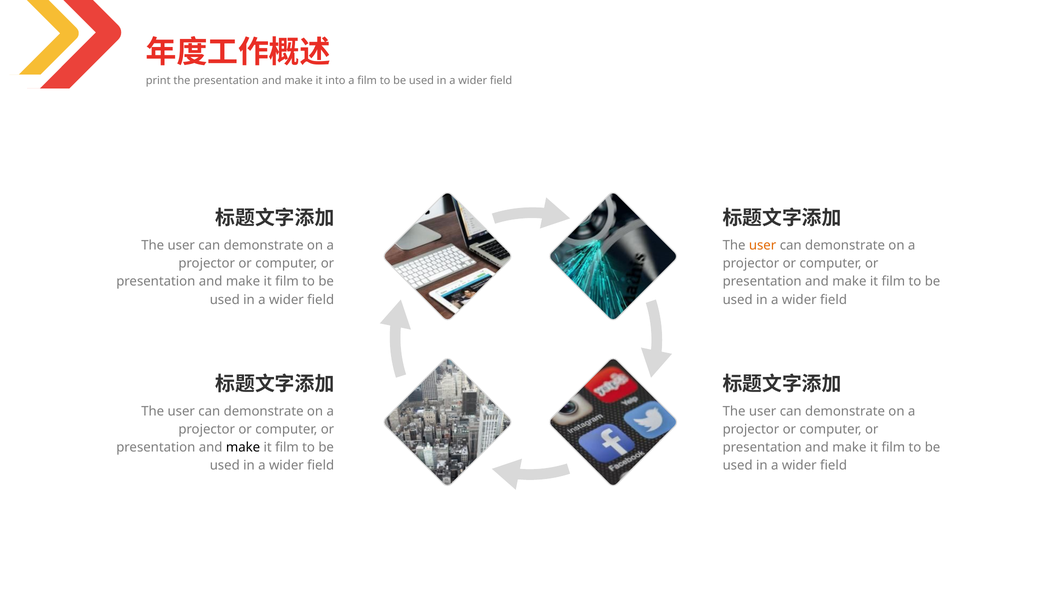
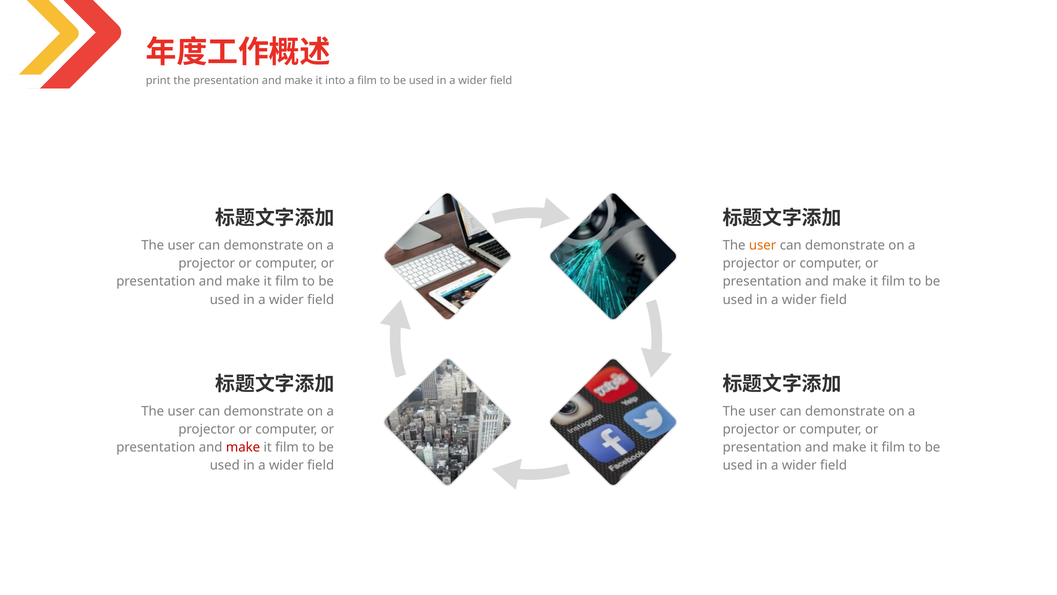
make at (243, 447) colour: black -> red
